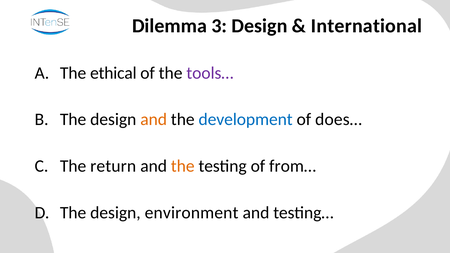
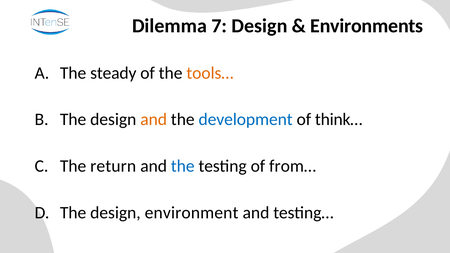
3: 3 -> 7
International: International -> Environments
ethical: ethical -> steady
tools… colour: purple -> orange
does…: does… -> think…
the at (183, 166) colour: orange -> blue
